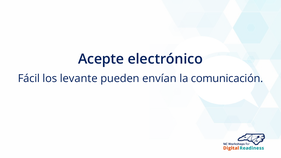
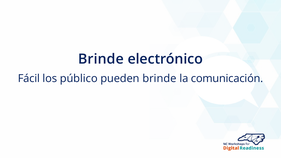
Acepte at (101, 59): Acepte -> Brinde
levante: levante -> público
pueden envían: envían -> brinde
